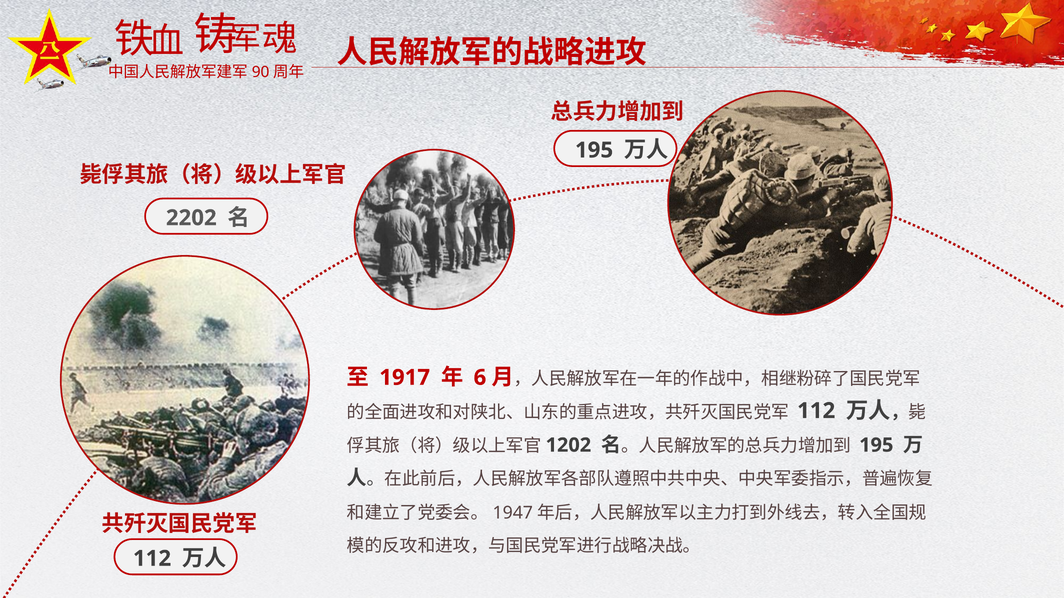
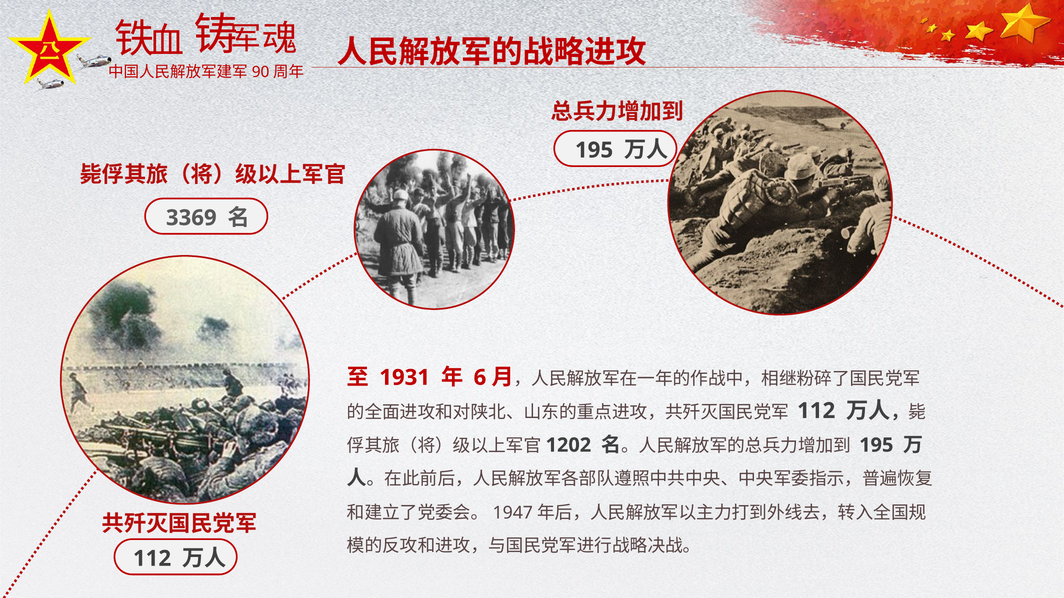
2202: 2202 -> 3369
1917: 1917 -> 1931
